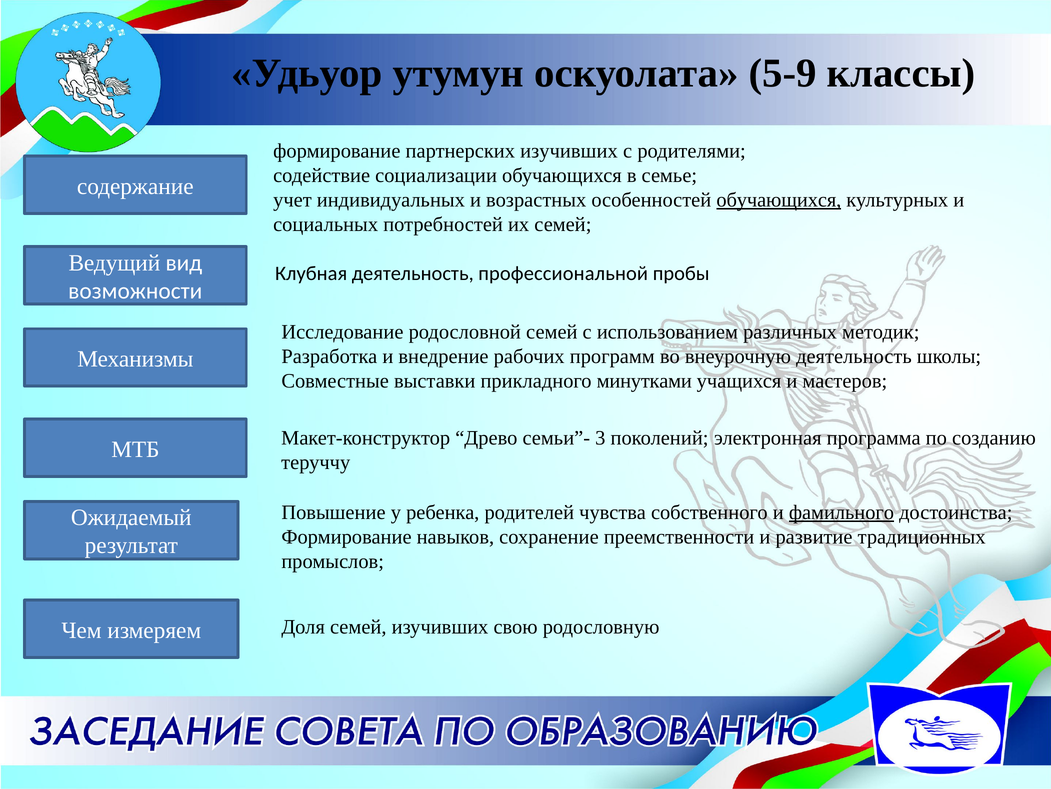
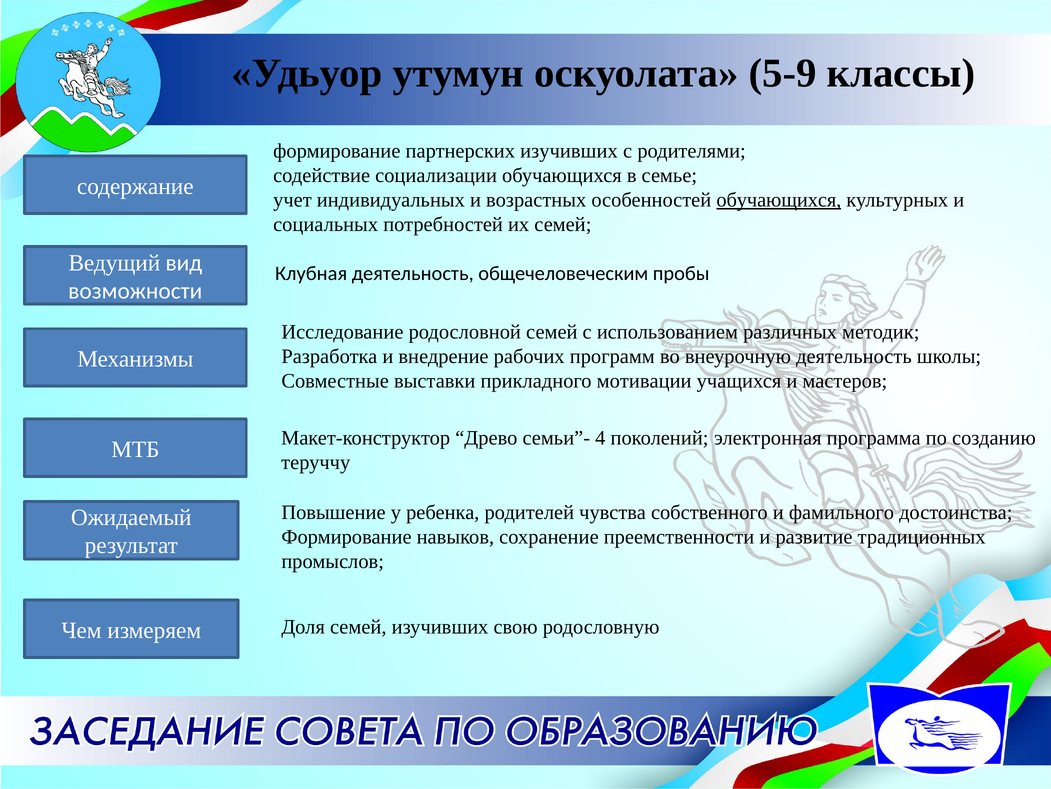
профессиональной: профессиональной -> общечеловеческим
минутками: минутками -> мотивации
3: 3 -> 4
фамильного underline: present -> none
